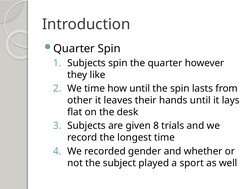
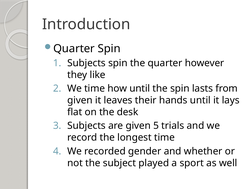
other at (80, 100): other -> given
8: 8 -> 5
